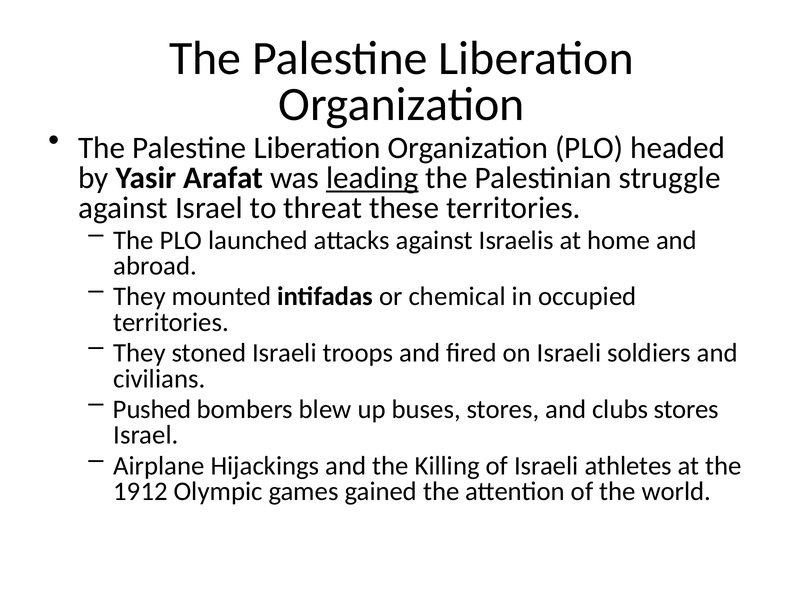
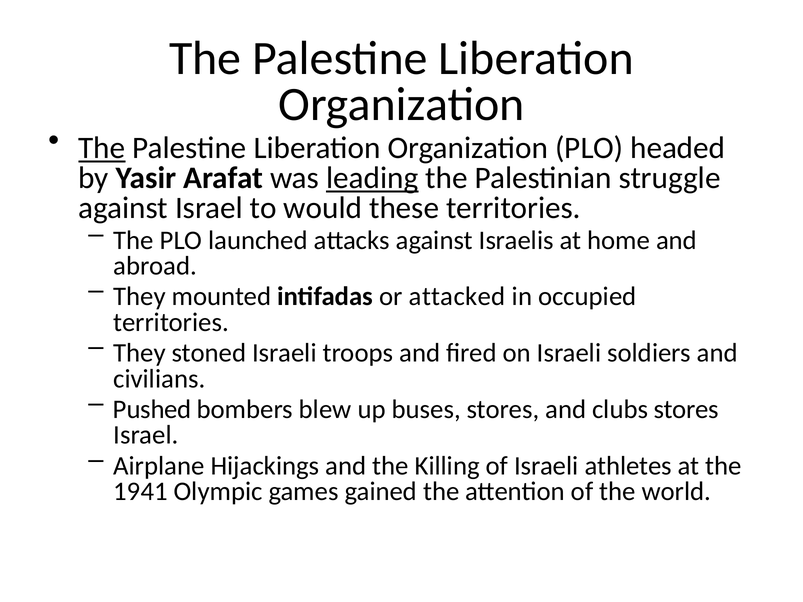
The at (102, 148) underline: none -> present
threat: threat -> would
chemical: chemical -> attacked
1912: 1912 -> 1941
